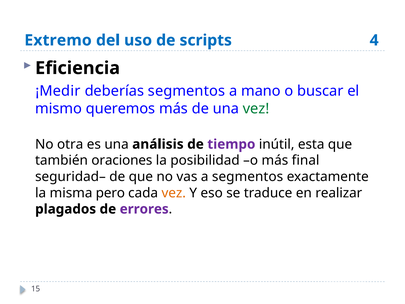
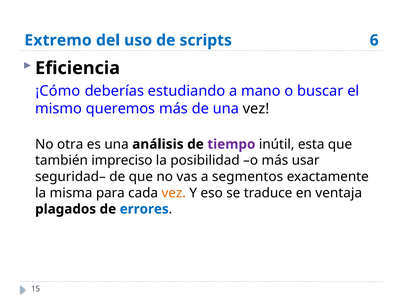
4: 4 -> 6
¡Medir: ¡Medir -> ¡Cómo
deberías segmentos: segmentos -> estudiando
vez at (256, 108) colour: green -> black
oraciones: oraciones -> impreciso
final: final -> usar
pero: pero -> para
realizar: realizar -> ventaja
errores colour: purple -> blue
